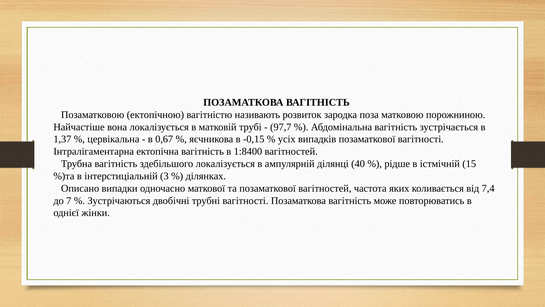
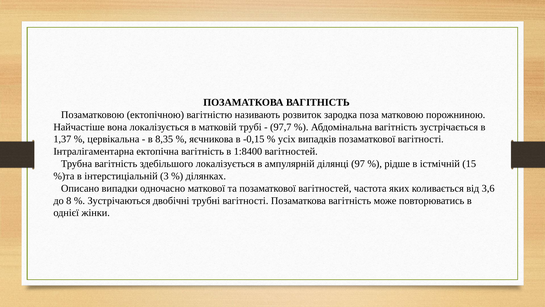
0,67: 0,67 -> 8,35
40: 40 -> 97
7,4: 7,4 -> 3,6
7: 7 -> 8
